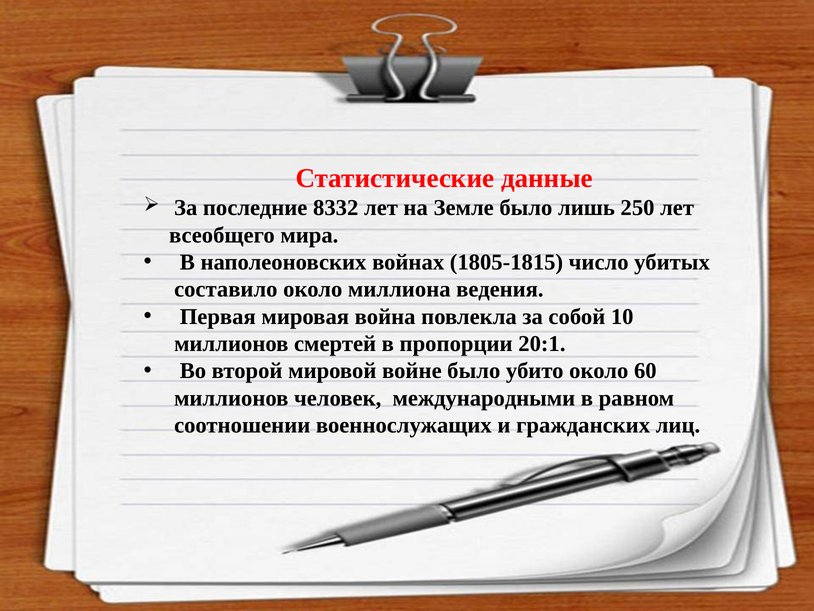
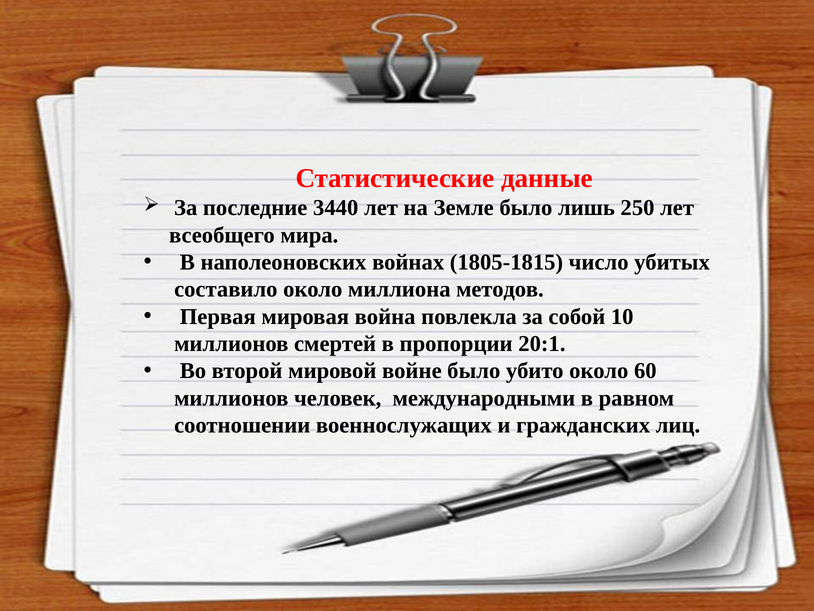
8332: 8332 -> 3440
ведения: ведения -> методов
